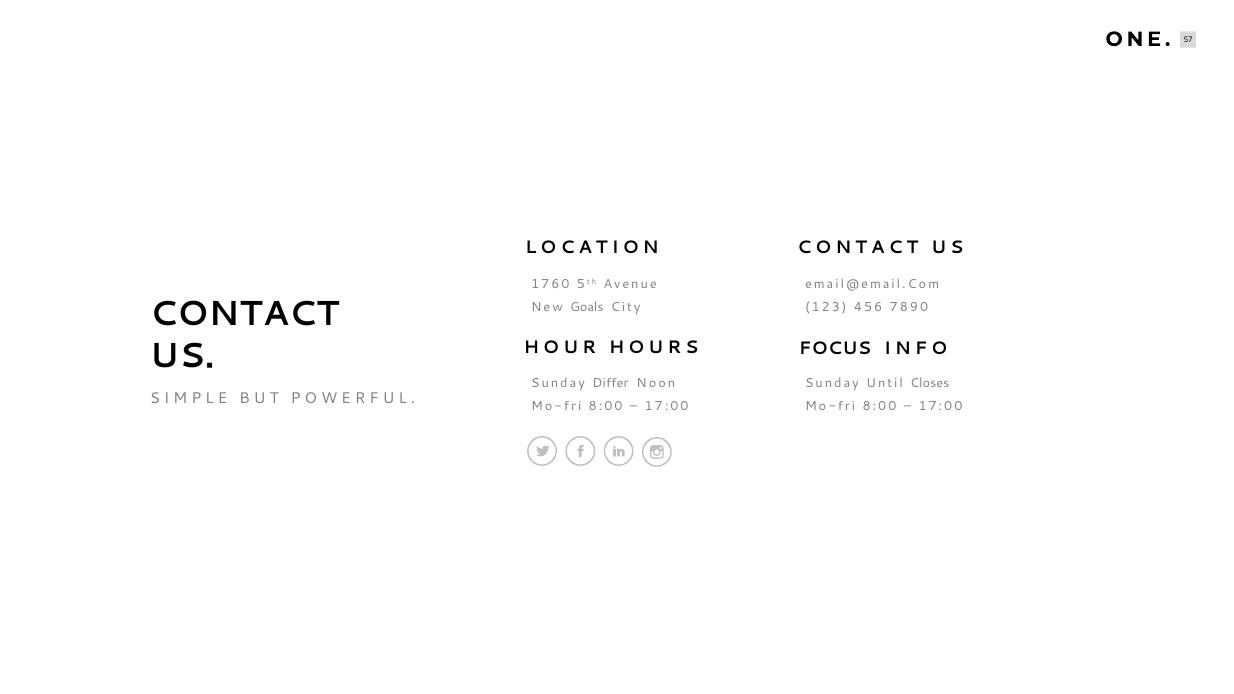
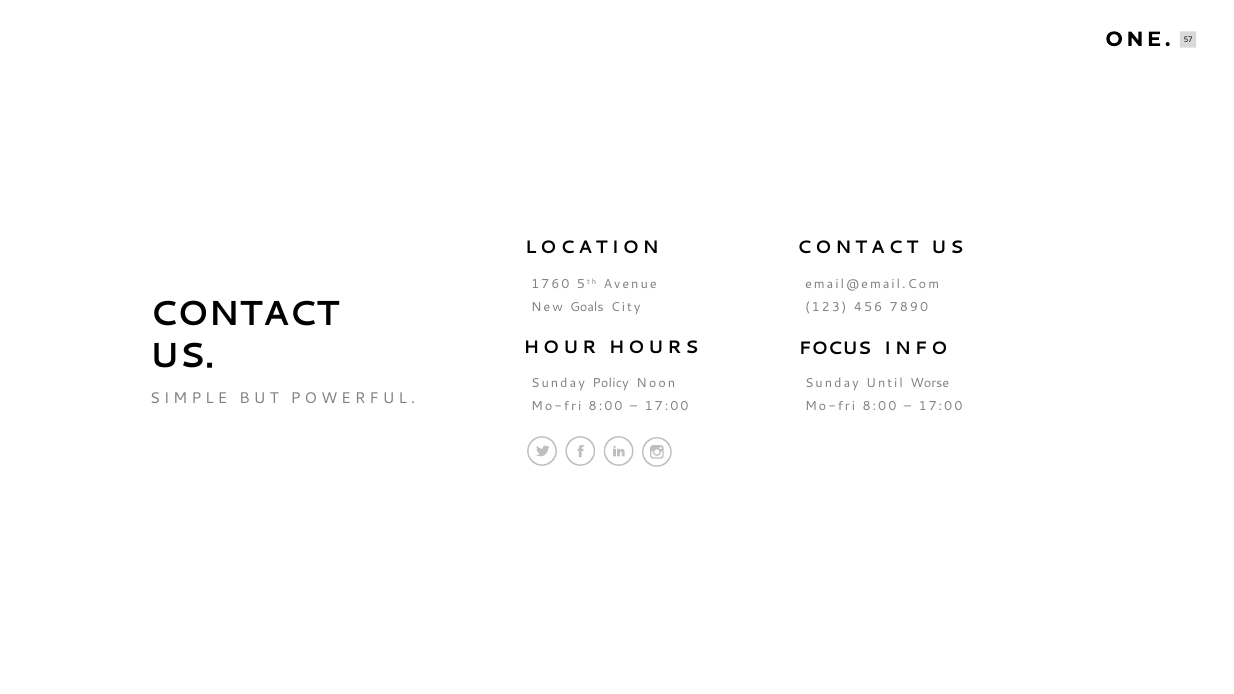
Differ: Differ -> Policy
Closes: Closes -> Worse
